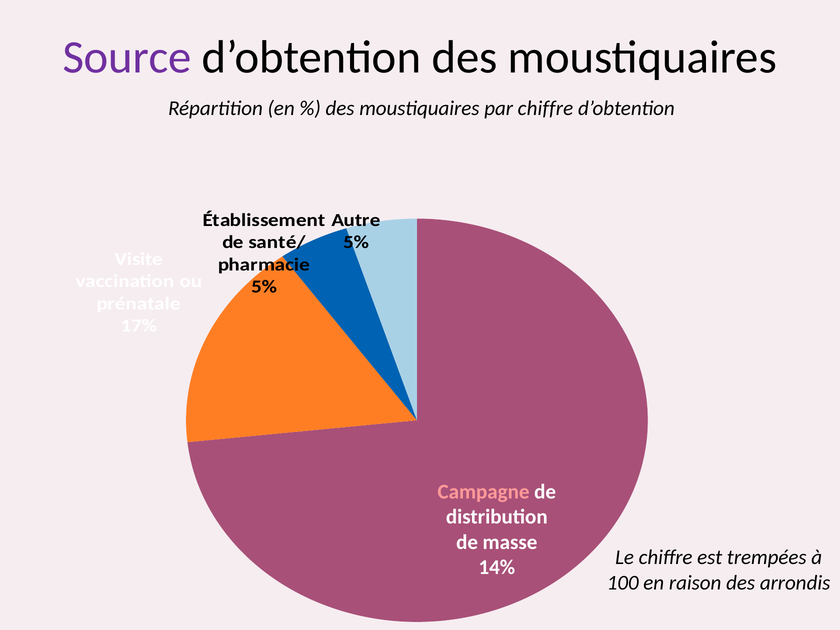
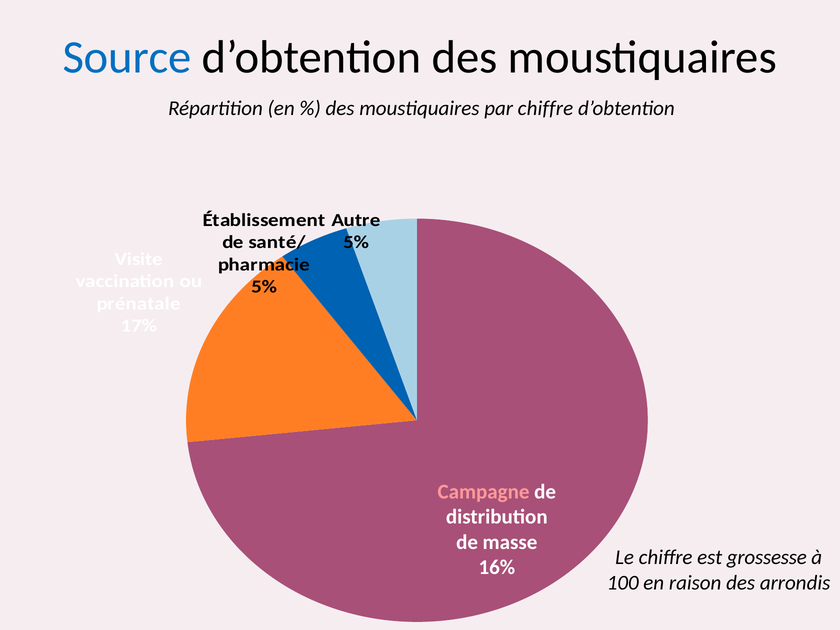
Source colour: purple -> blue
14%: 14% -> 16%
trempées: trempées -> grossesse
